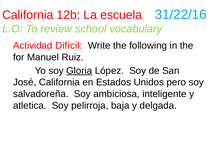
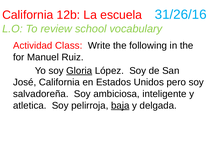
31/22/16: 31/22/16 -> 31/26/16
Difícil: Difícil -> Class
baja underline: none -> present
